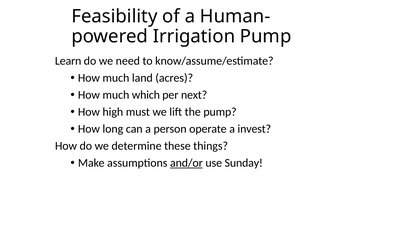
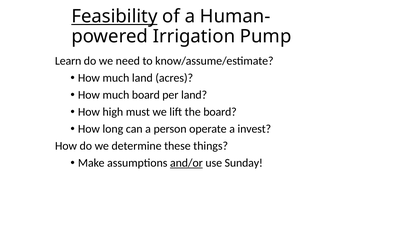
Feasibility underline: none -> present
much which: which -> board
per next: next -> land
the pump: pump -> board
